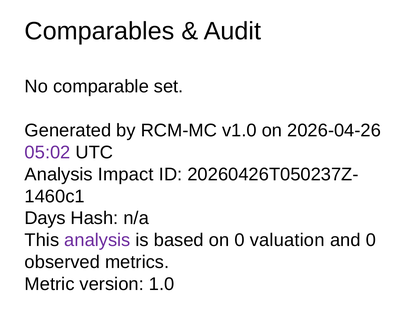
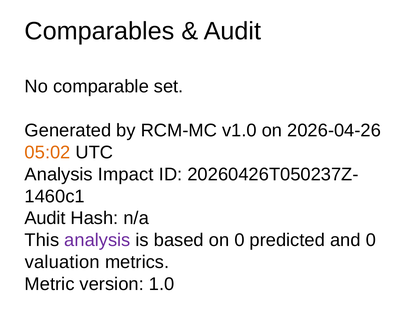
05:02 colour: purple -> orange
Days at (45, 218): Days -> Audit
valuation: valuation -> predicted
observed: observed -> valuation
